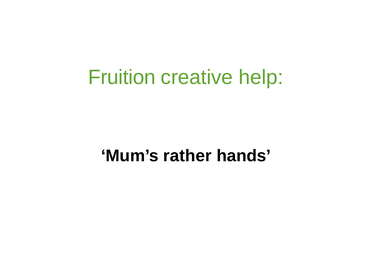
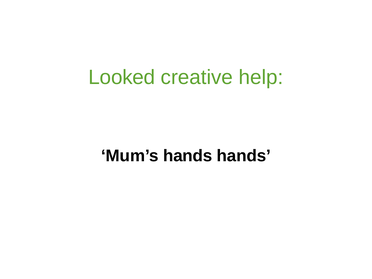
Fruition: Fruition -> Looked
Mum’s rather: rather -> hands
